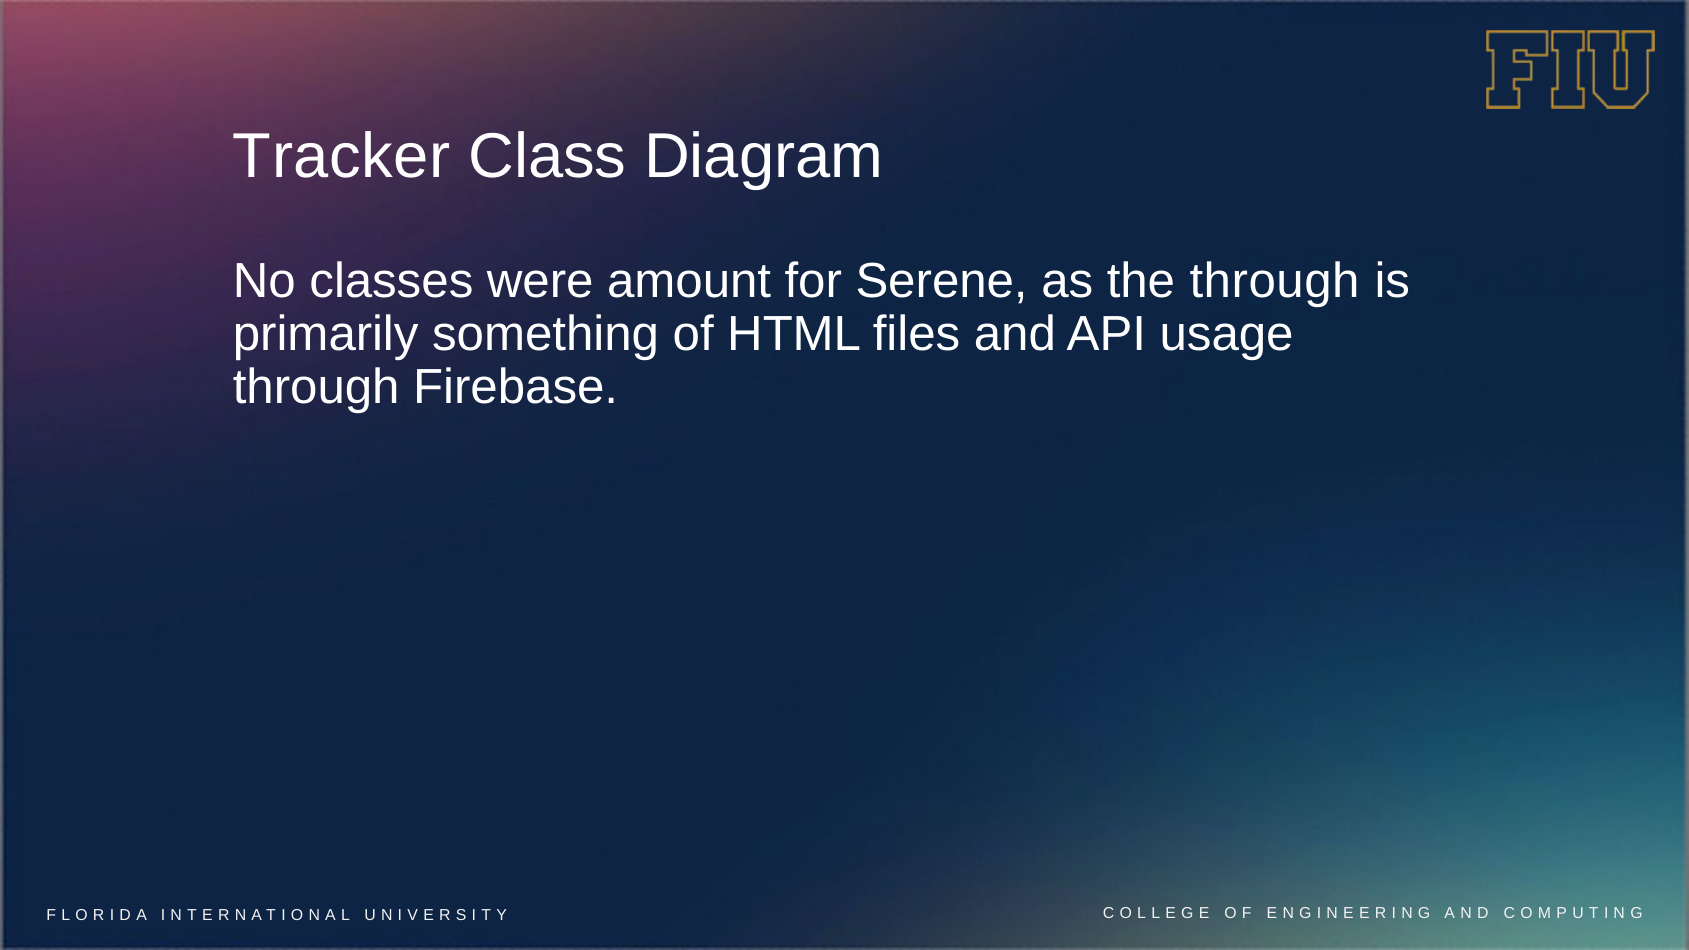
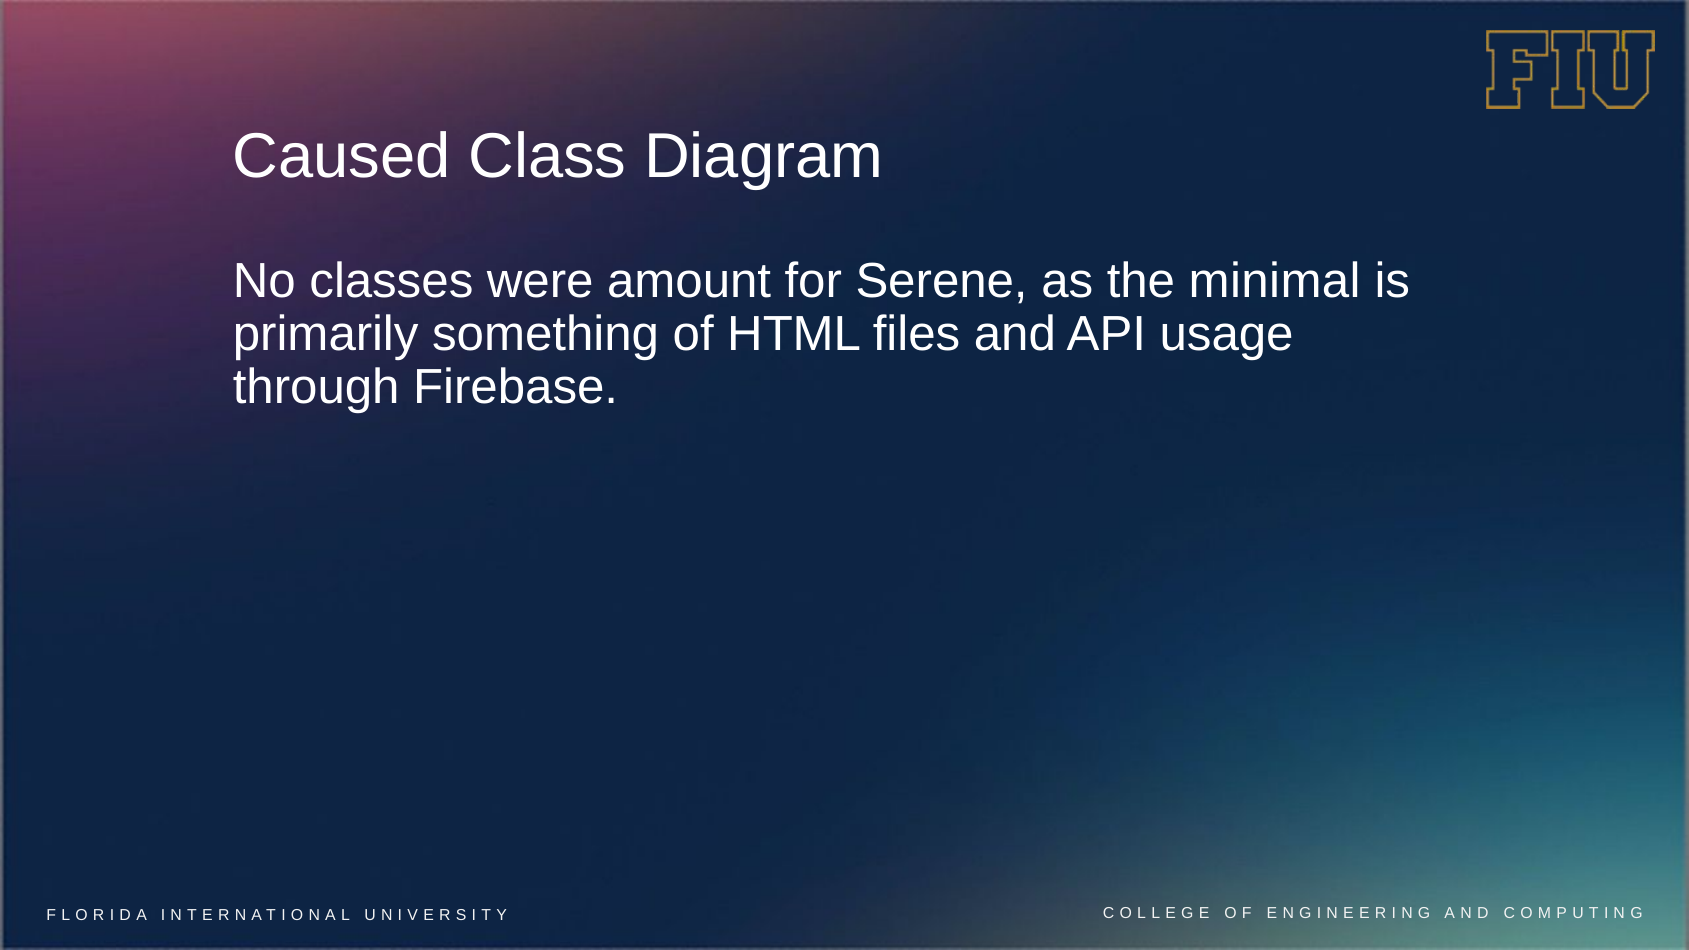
Tracker: Tracker -> Caused
the through: through -> minimal
